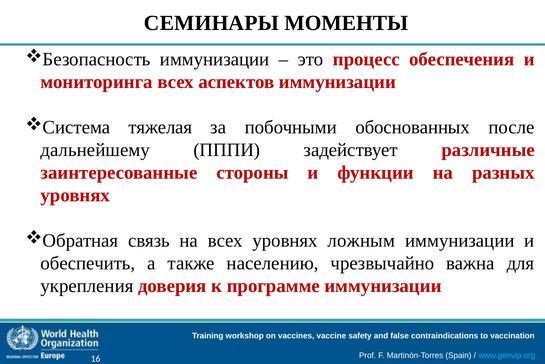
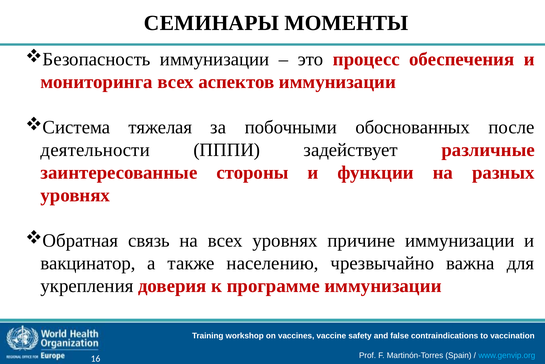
дальнейшему: дальнейшему -> деятельности
ложным: ложным -> причине
обеспечить: обеспечить -> вакцинатор
